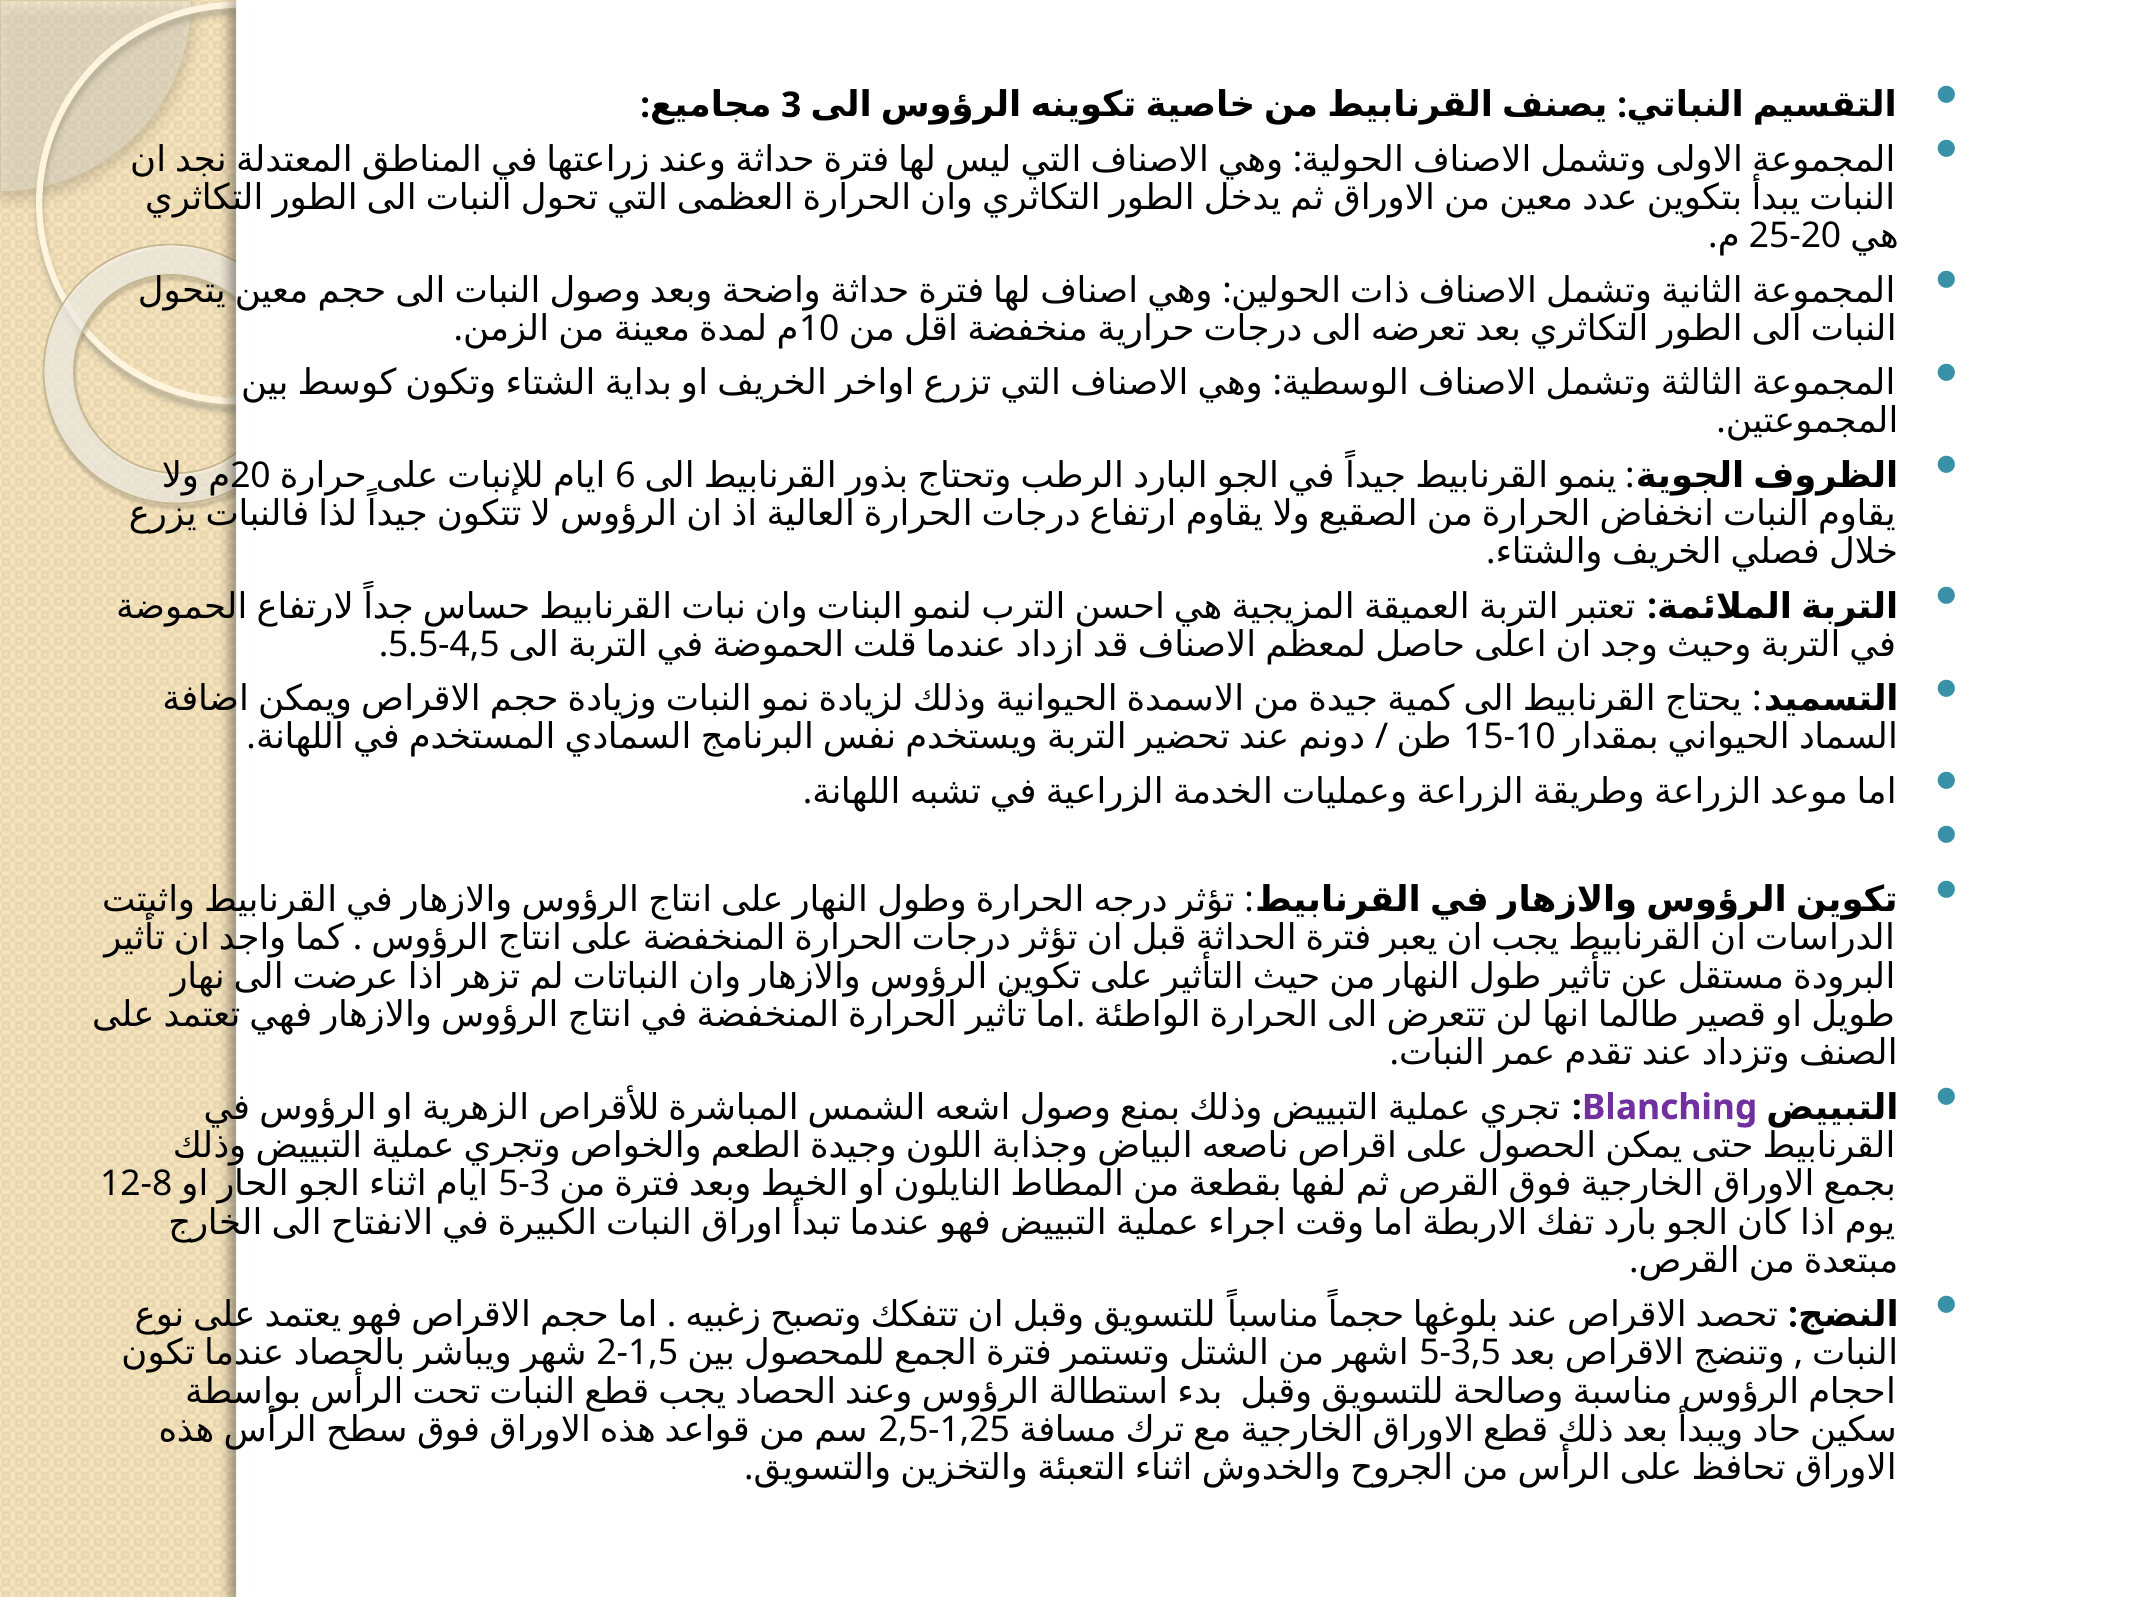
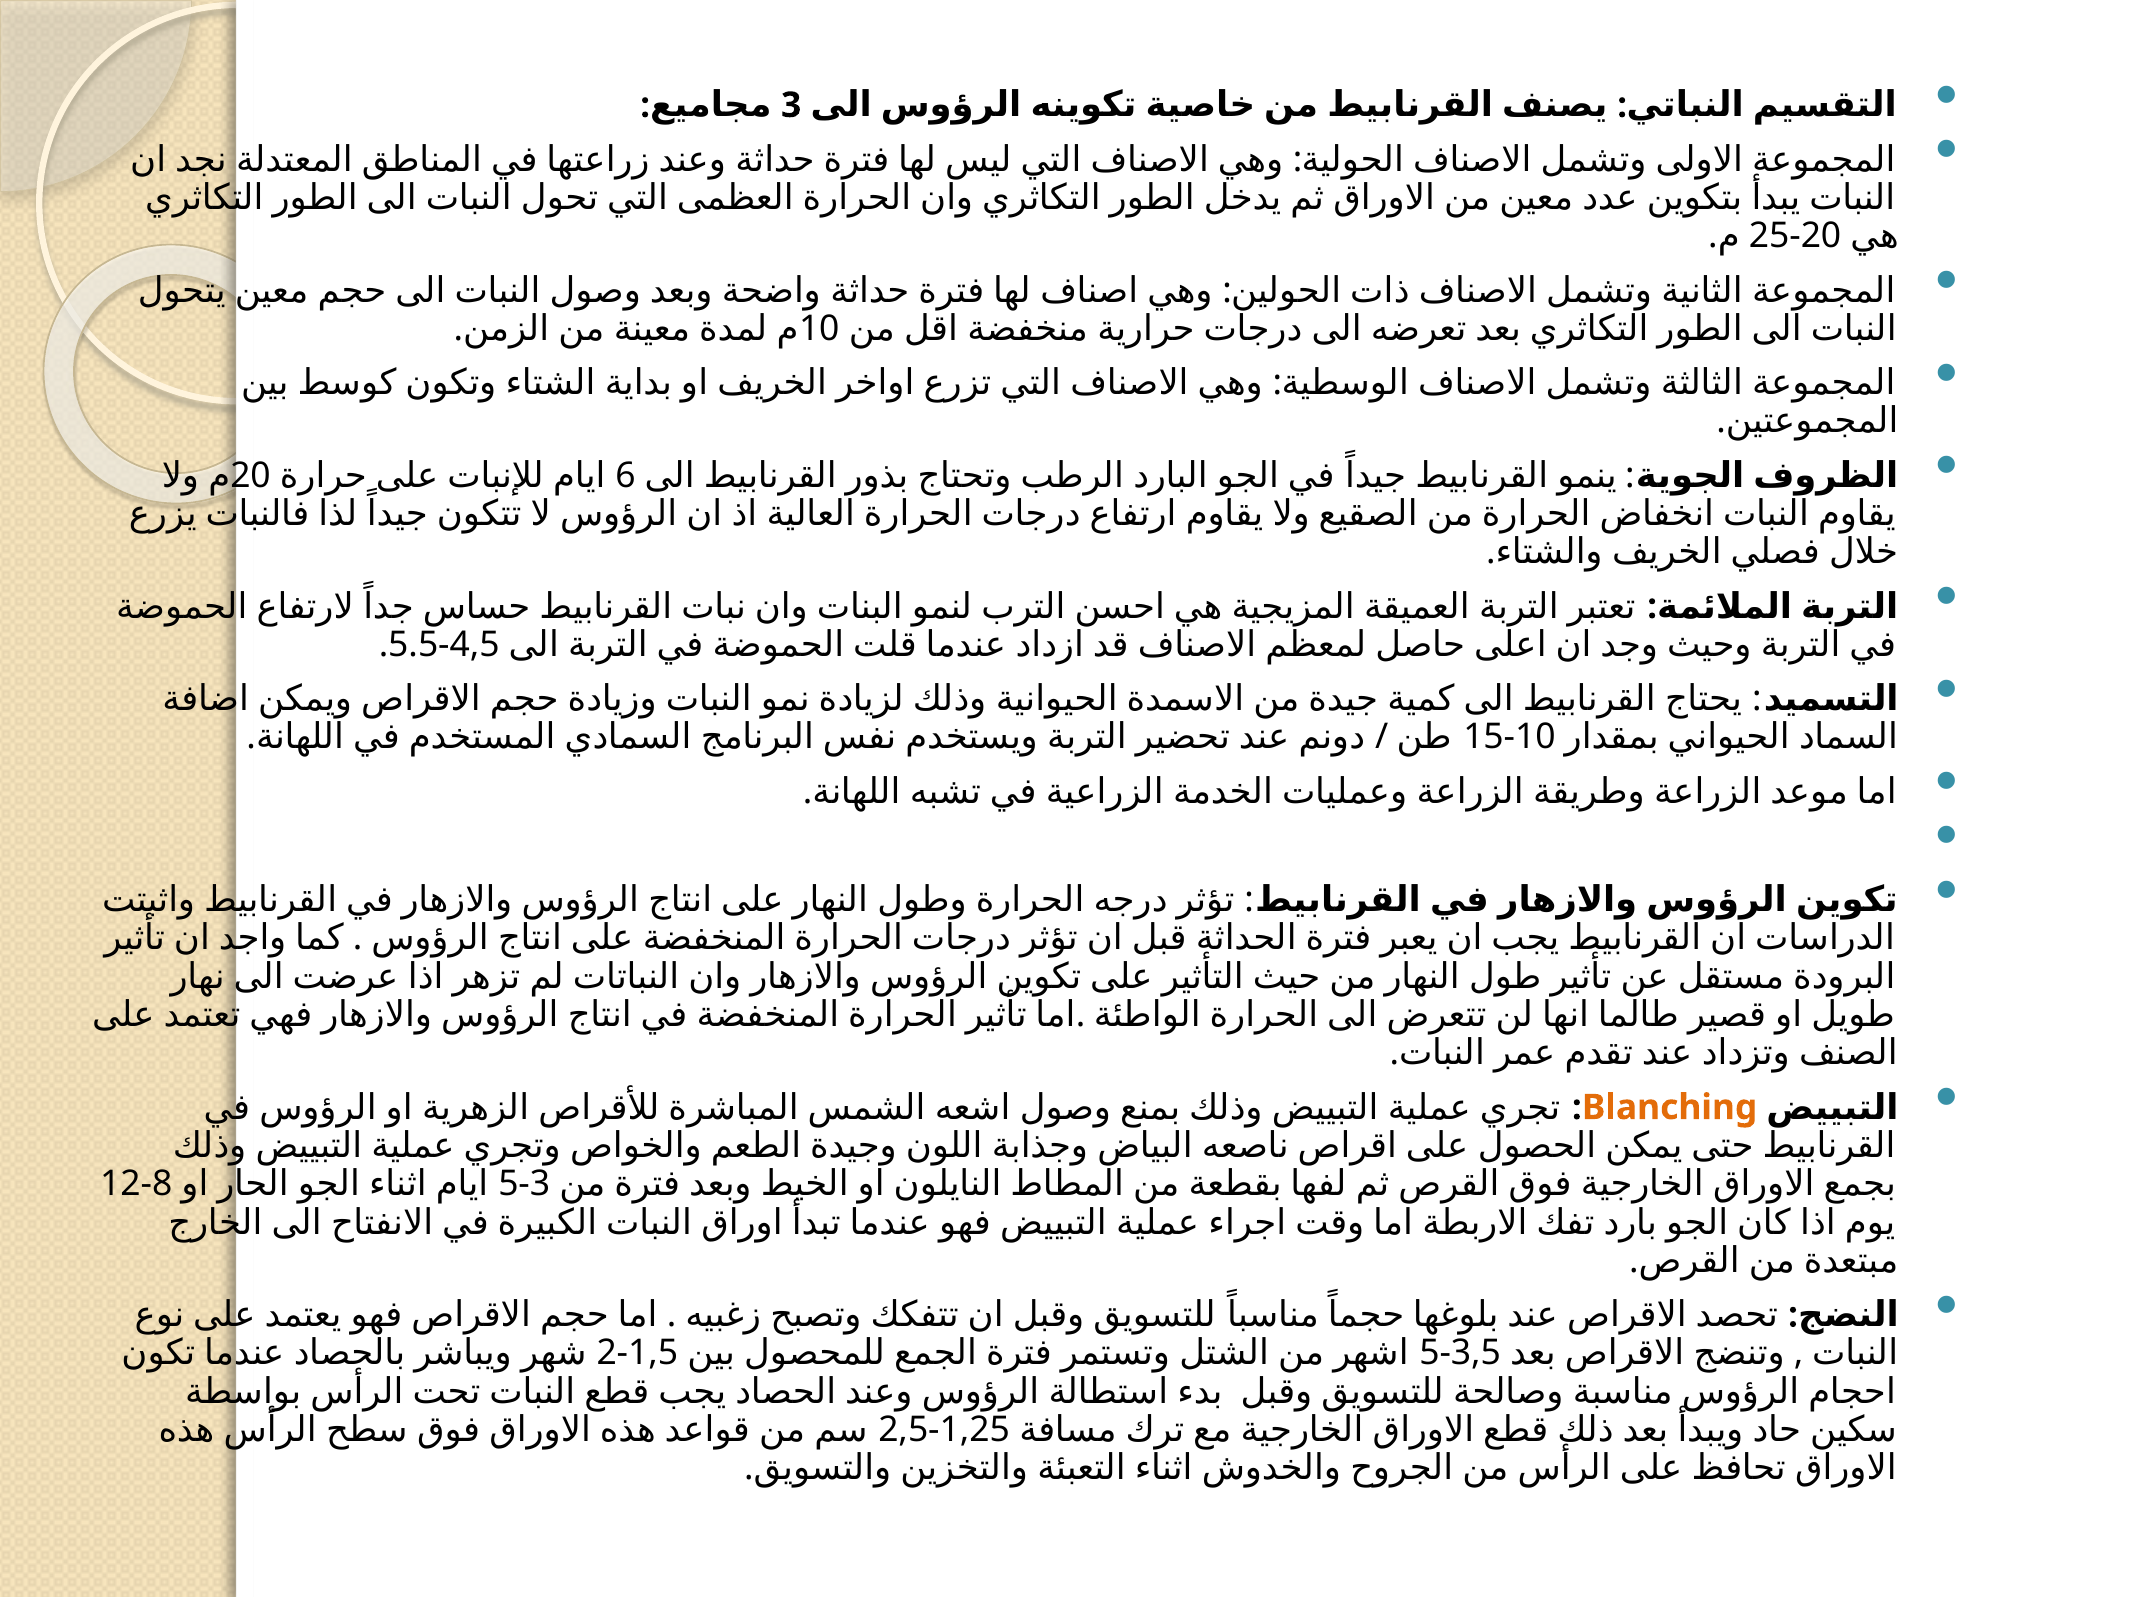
Blanching colour: purple -> orange
